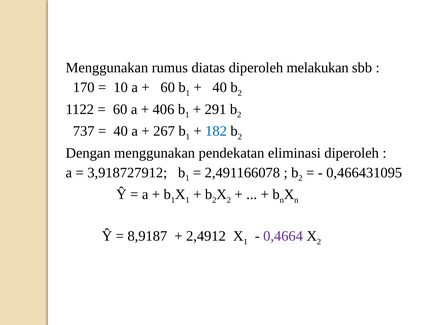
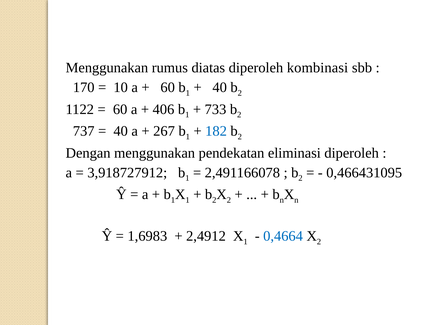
melakukan: melakukan -> kombinasi
291: 291 -> 733
8,9187: 8,9187 -> 1,6983
0,4664 colour: purple -> blue
